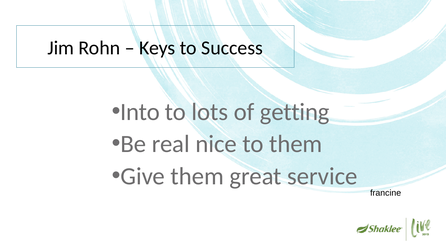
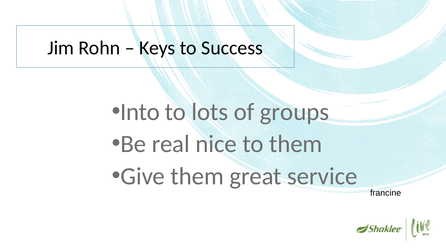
getting: getting -> groups
